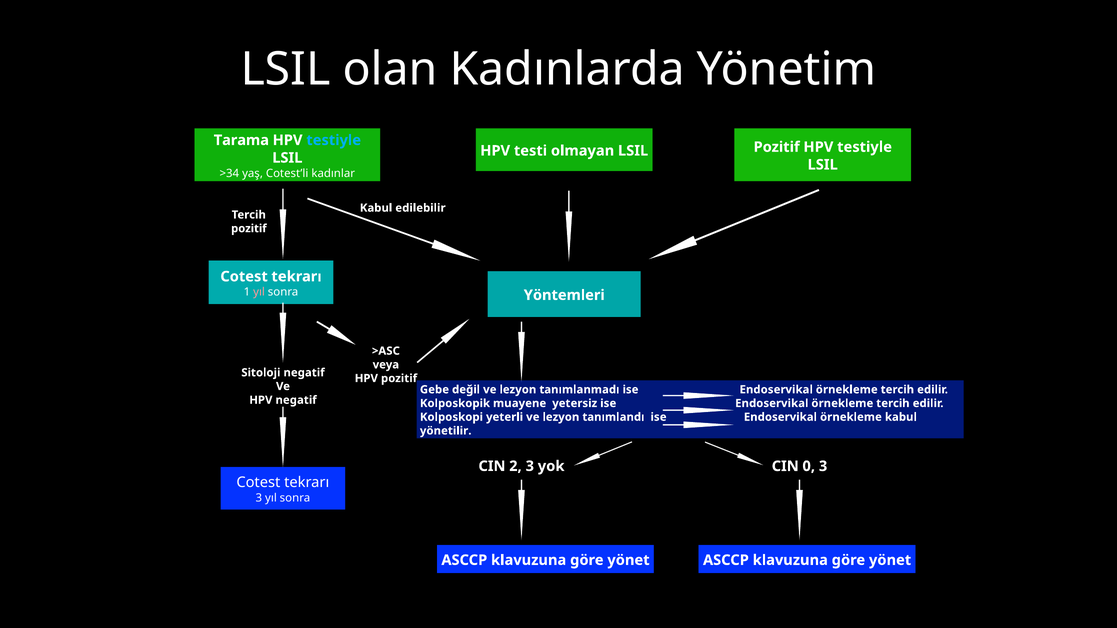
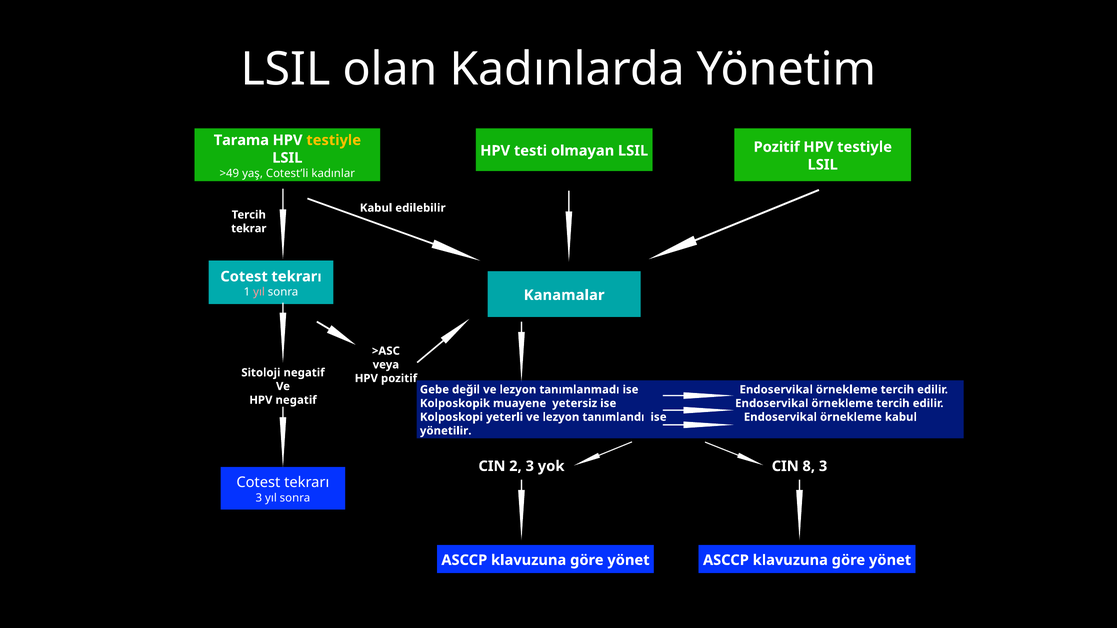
testiyle at (334, 140) colour: light blue -> yellow
>34: >34 -> >49
pozitif at (249, 229): pozitif -> tekrar
Yöntemleri: Yöntemleri -> Kanamalar
0: 0 -> 8
